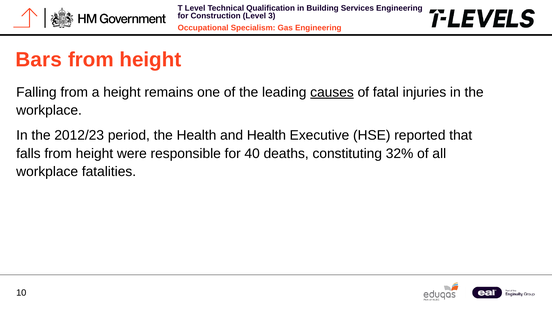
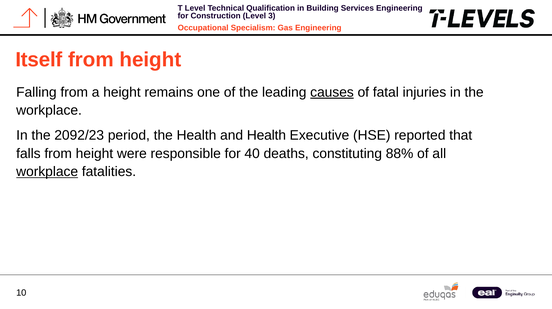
Bars: Bars -> Itself
2012/23: 2012/23 -> 2092/23
32%: 32% -> 88%
workplace at (47, 171) underline: none -> present
